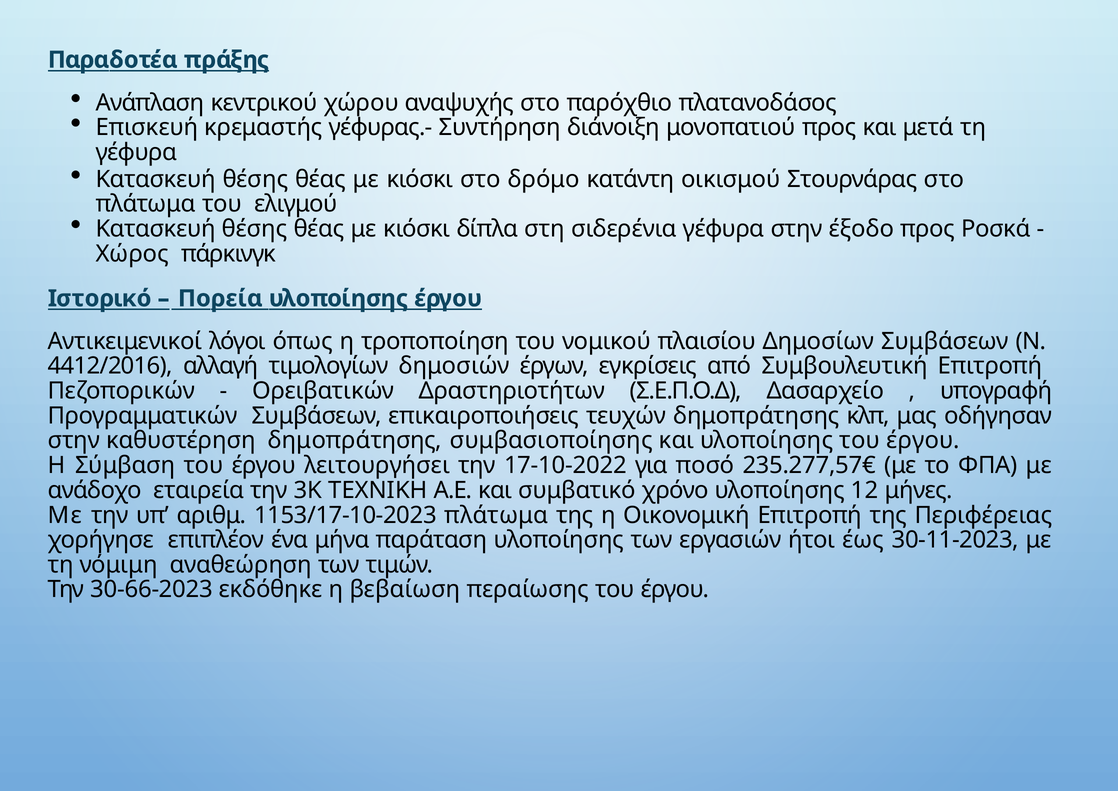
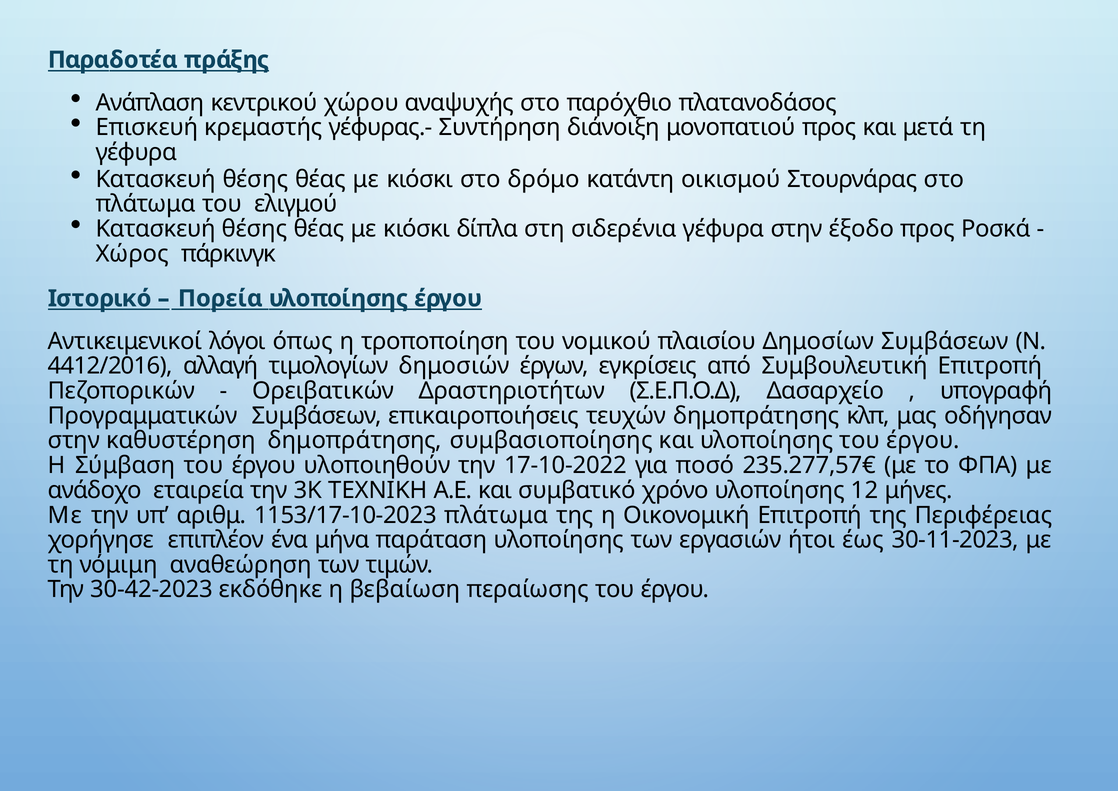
λειτουργήσει: λειτουργήσει -> υλοποιηθούν
30-66-2023: 30-66-2023 -> 30-42-2023
